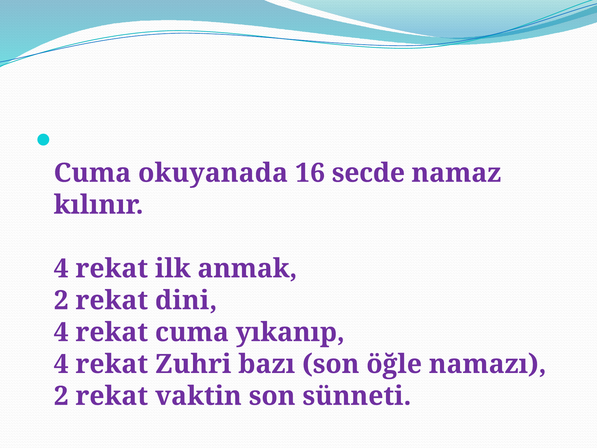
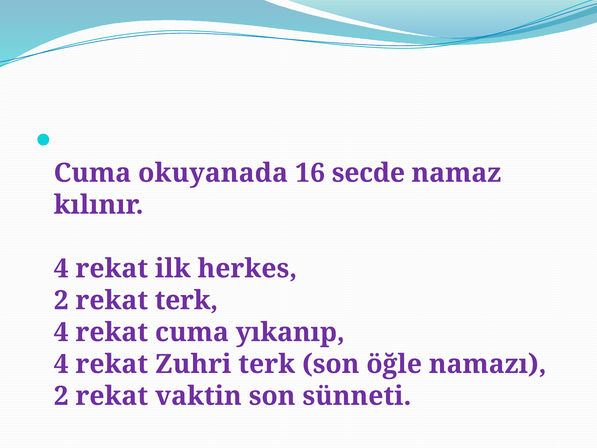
anmak: anmak -> herkes
rekat dini: dini -> terk
Zuhri bazı: bazı -> terk
